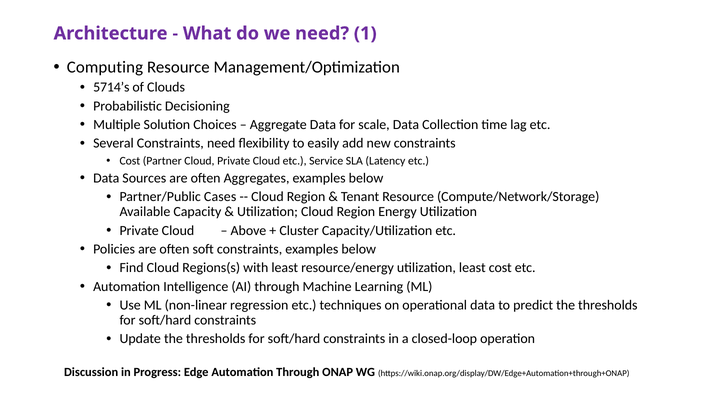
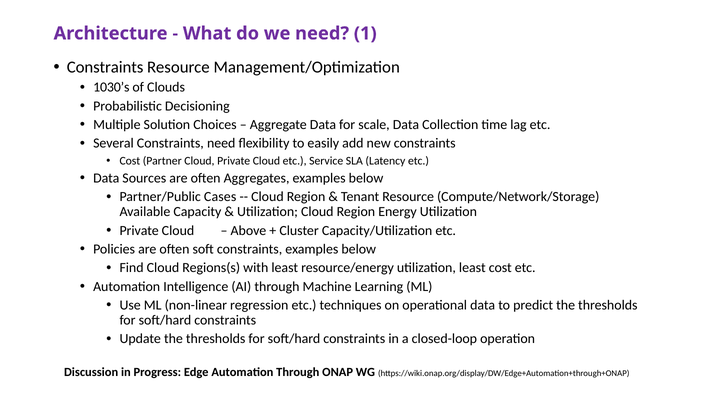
Computing at (105, 67): Computing -> Constraints
5714’s: 5714’s -> 1030’s
